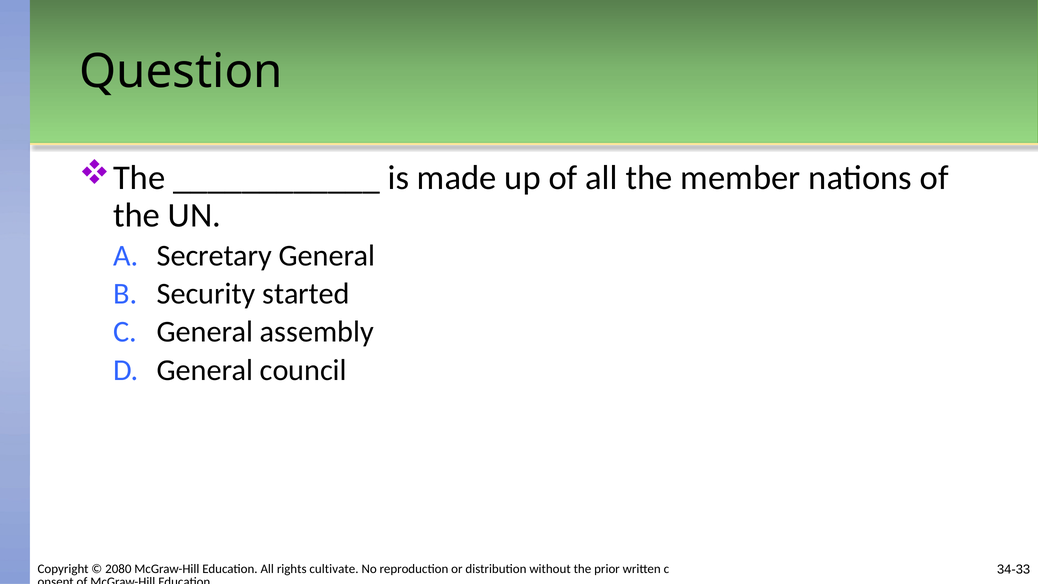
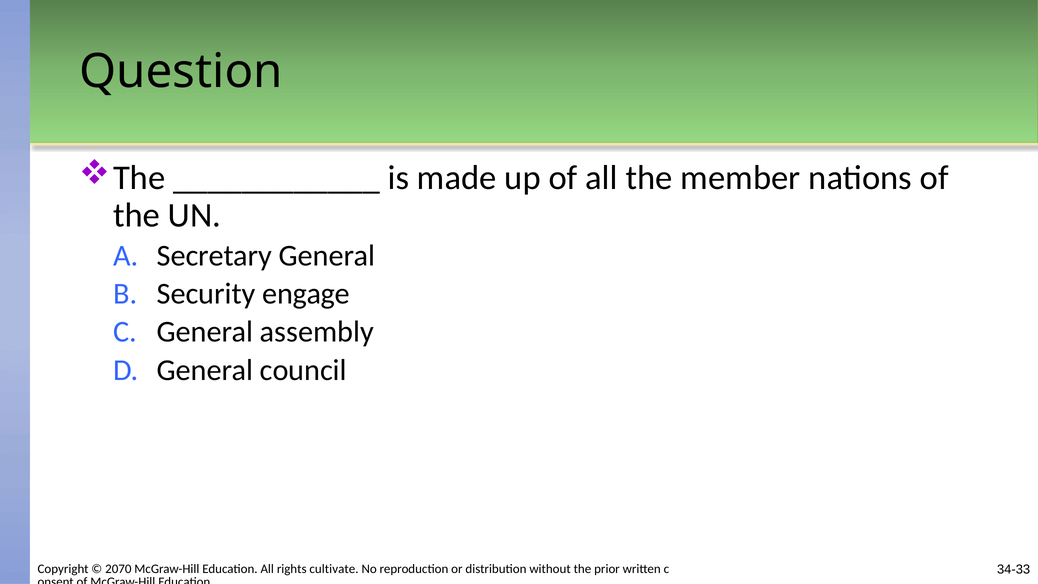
started: started -> engage
2080: 2080 -> 2070
